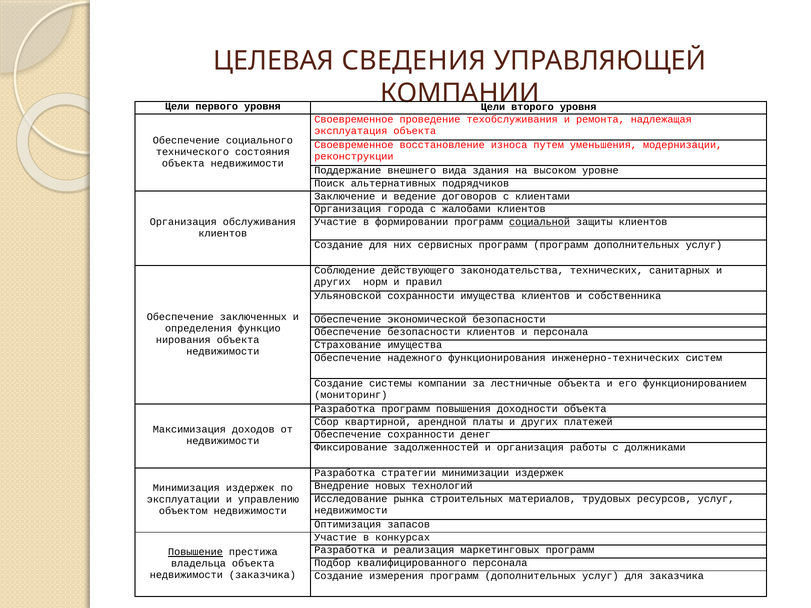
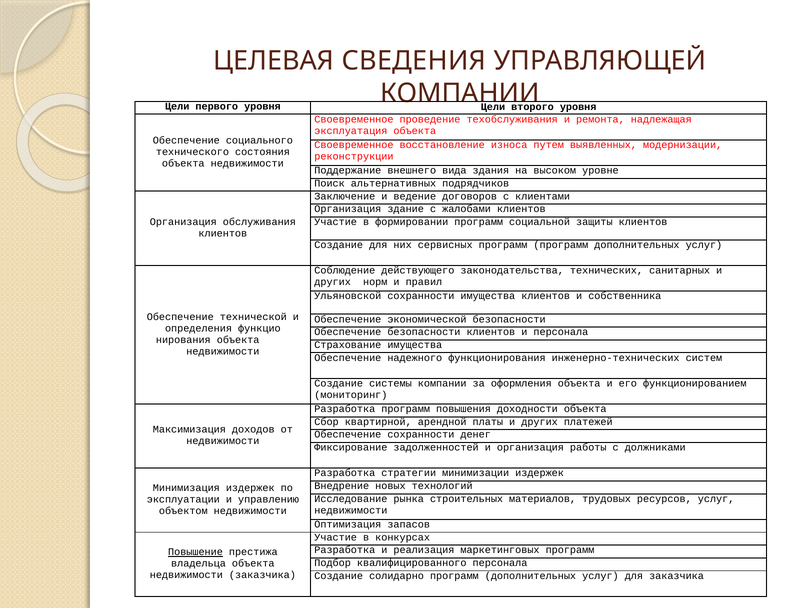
уменьшения: уменьшения -> выявленных
города: города -> здание
социальной underline: present -> none
заключенных: заключенных -> технической
лестничные: лестничные -> оформления
измерения: измерения -> солидарно
